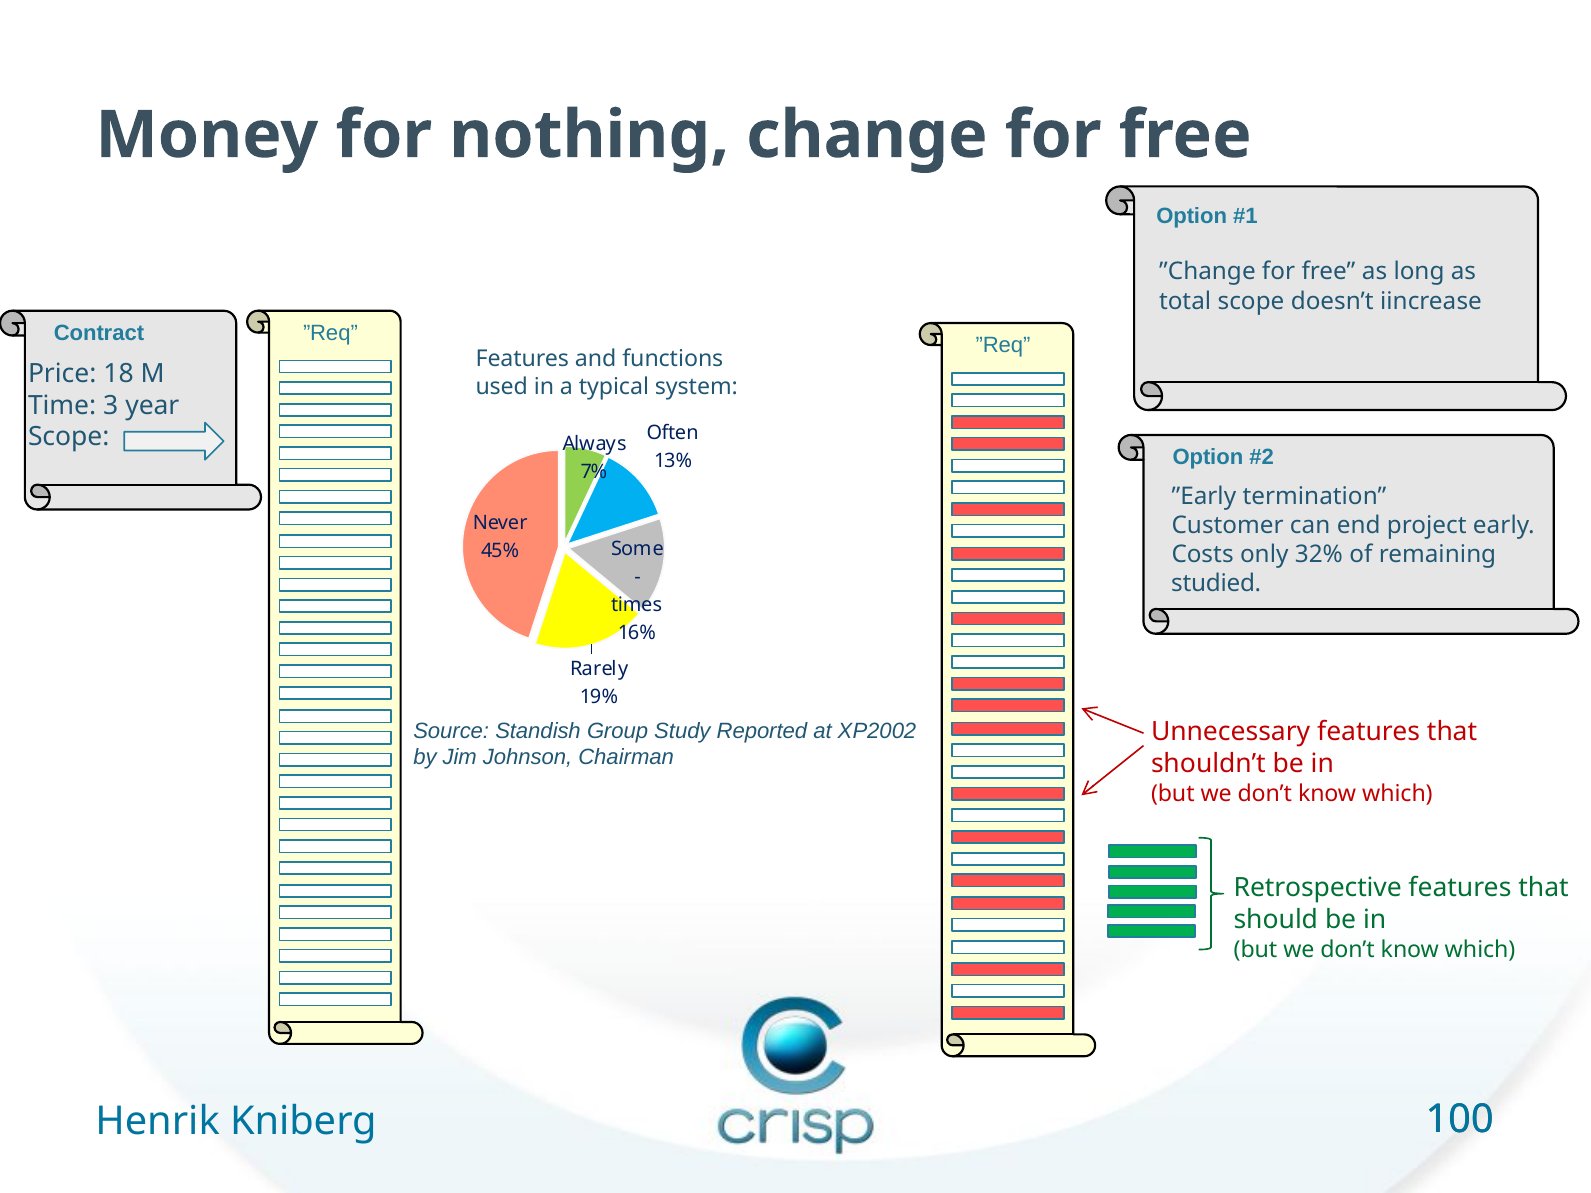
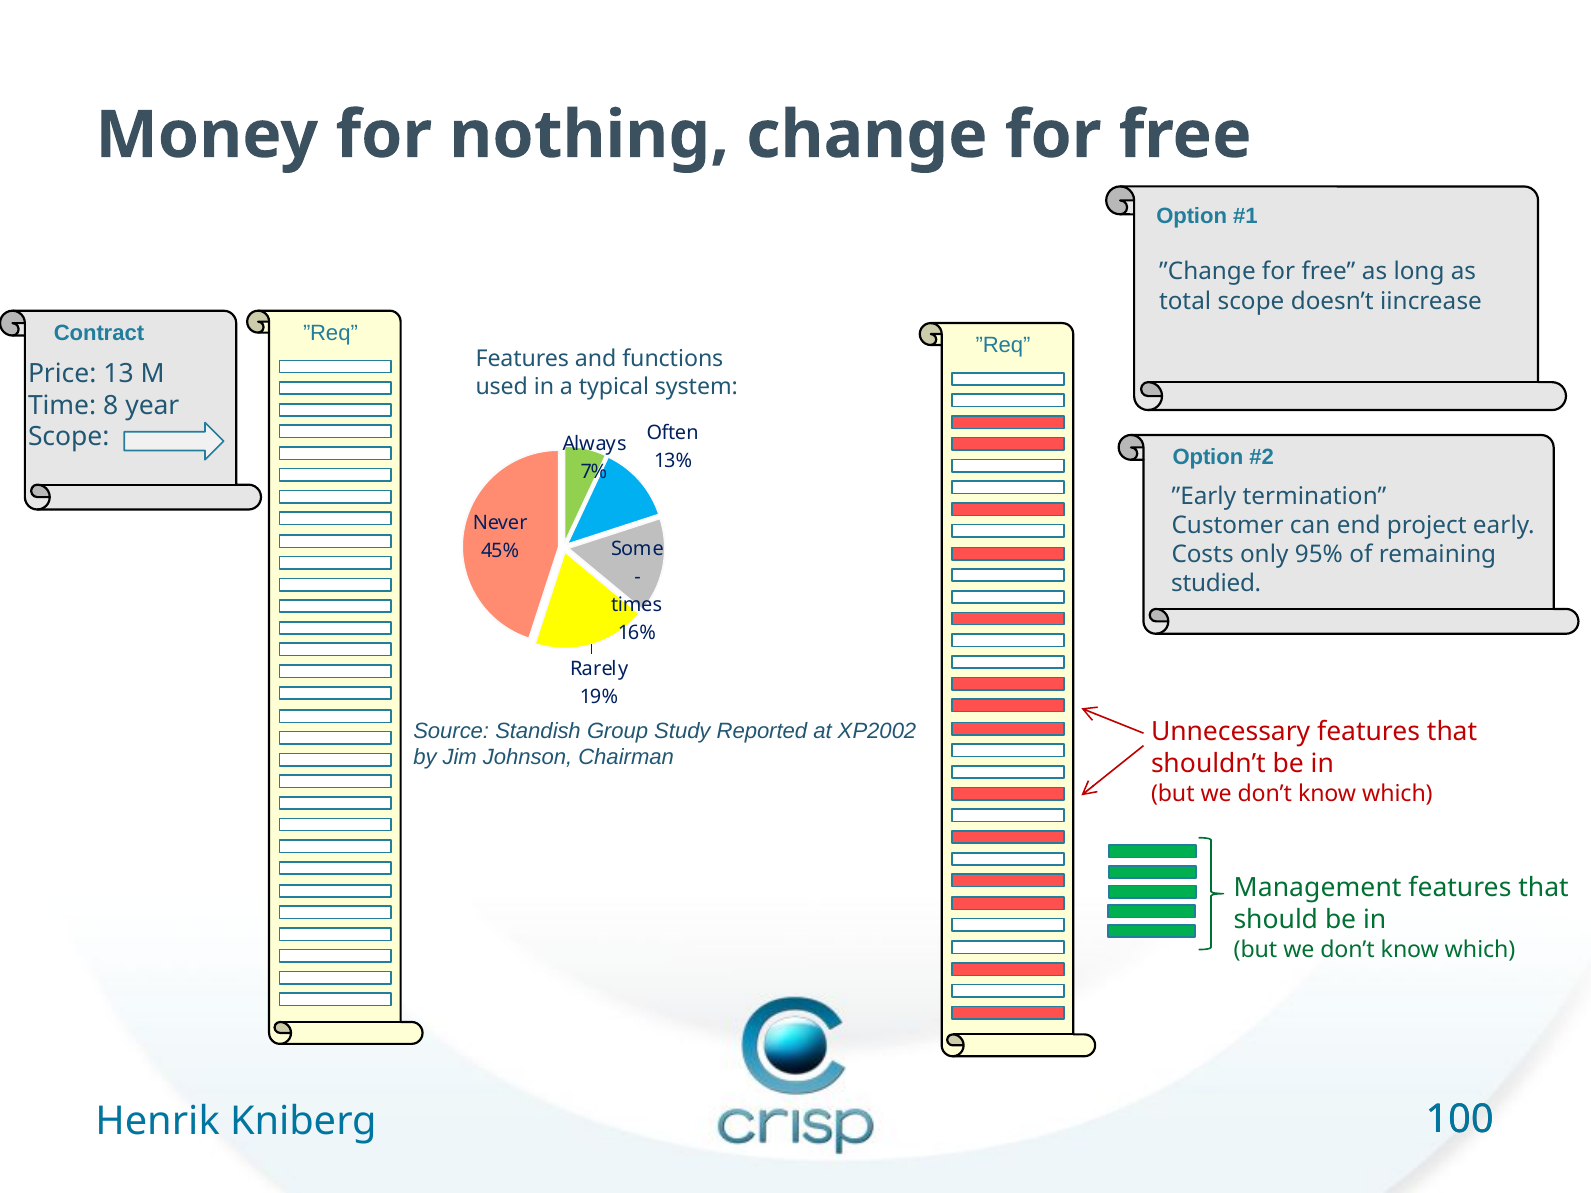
18: 18 -> 13
3: 3 -> 8
32%: 32% -> 95%
Retrospective: Retrospective -> Management
